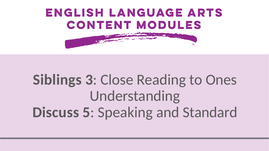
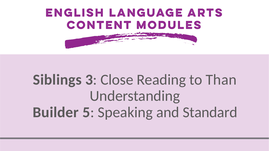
Ones: Ones -> Than
Discuss: Discuss -> Builder
